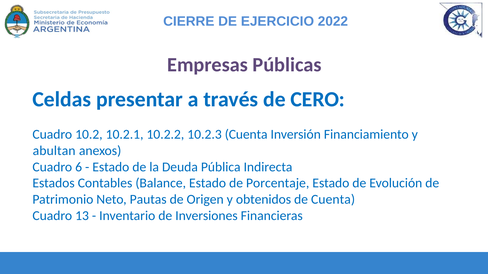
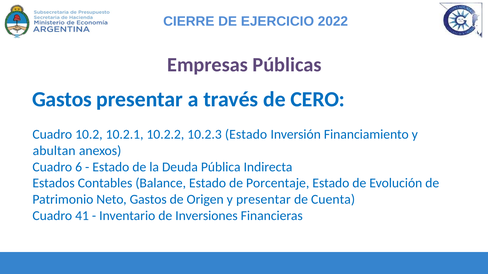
Celdas at (62, 99): Celdas -> Gastos
10.2.3 Cuenta: Cuenta -> Estado
Neto Pautas: Pautas -> Gastos
y obtenidos: obtenidos -> presentar
13: 13 -> 41
